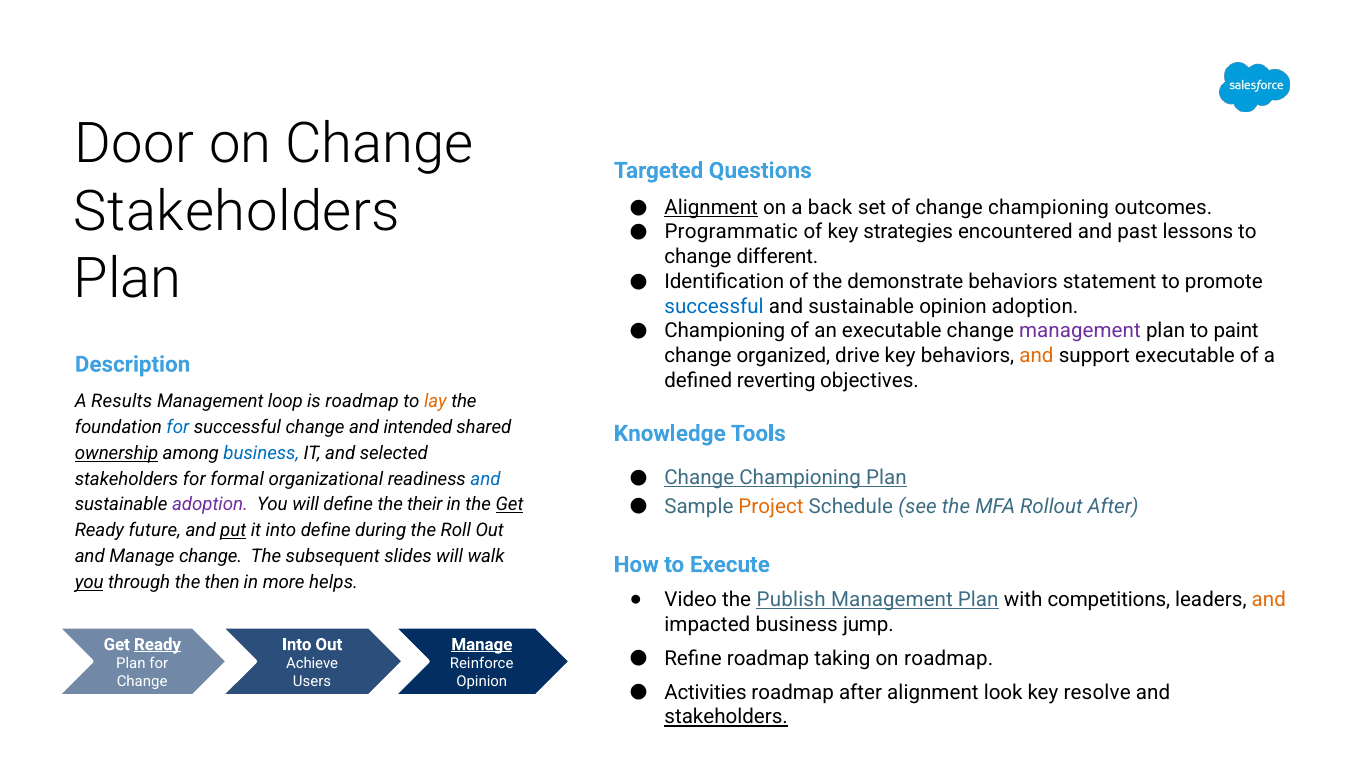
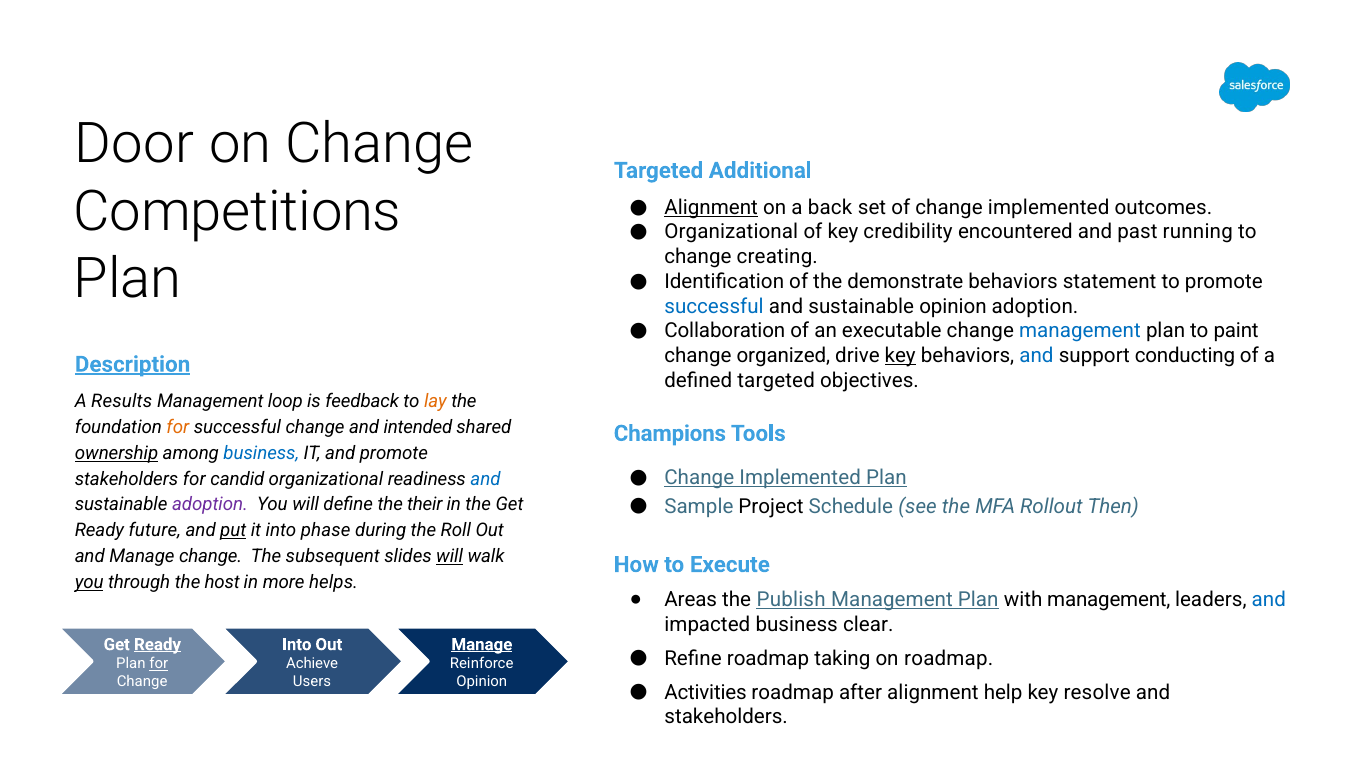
Questions: Questions -> Additional
Stakeholders at (237, 212): Stakeholders -> Competitions
of change championing: championing -> implemented
Programmatic at (731, 232): Programmatic -> Organizational
strategies: strategies -> credibility
lessons: lessons -> running
different: different -> creating
Championing at (725, 331): Championing -> Collaboration
management at (1080, 331) colour: purple -> blue
key at (900, 356) underline: none -> present
and at (1036, 356) colour: orange -> blue
support executable: executable -> conducting
Description underline: none -> present
defined reverting: reverting -> targeted
is roadmap: roadmap -> feedback
for at (178, 427) colour: blue -> orange
Knowledge: Knowledge -> Champions
and selected: selected -> promote
Championing at (800, 478): Championing -> Implemented
formal: formal -> candid
Project colour: orange -> black
Rollout After: After -> Then
Get at (510, 505) underline: present -> none
into define: define -> phase
will at (450, 557) underline: none -> present
then: then -> host
Video: Video -> Areas
with competitions: competitions -> management
and at (1269, 600) colour: orange -> blue
jump: jump -> clear
for at (159, 664) underline: none -> present
look: look -> help
stakeholders at (726, 717) underline: present -> none
